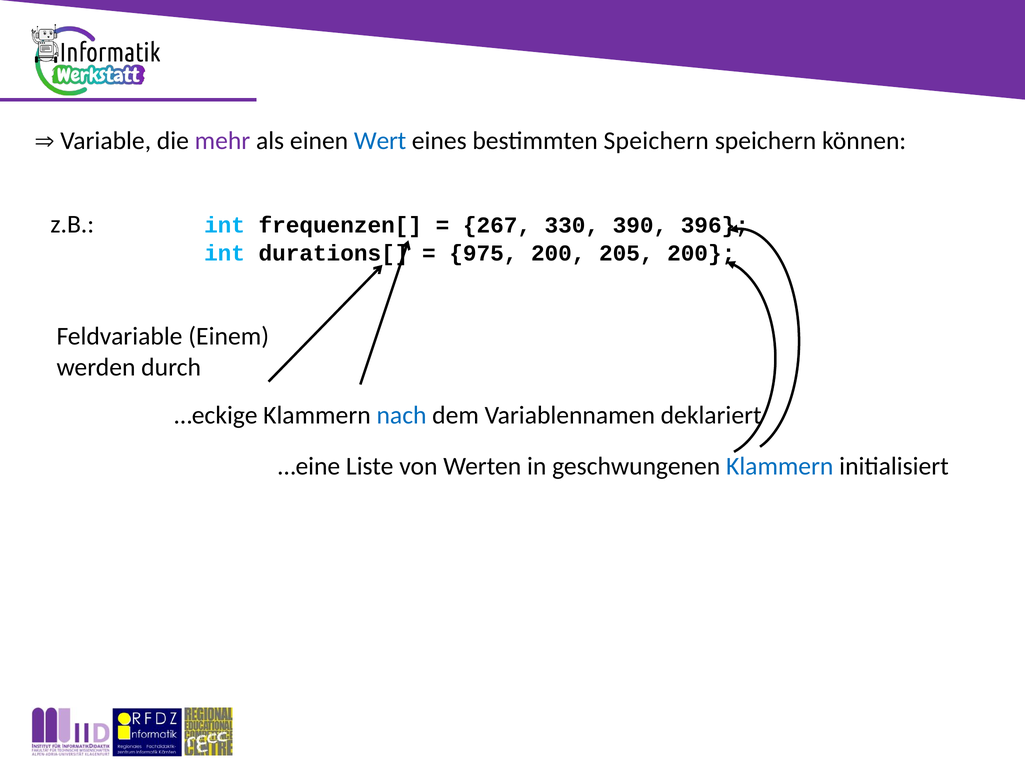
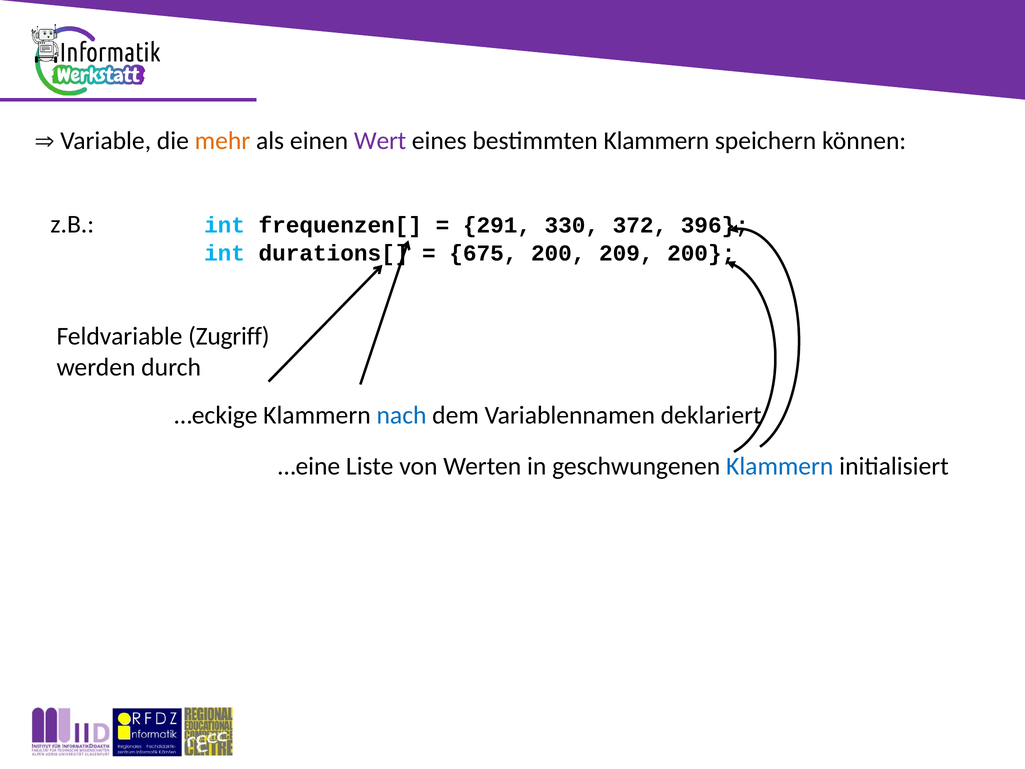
mehr colour: purple -> orange
Wert colour: blue -> purple
bestimmten Speichern: Speichern -> Klammern
267: 267 -> 291
390: 390 -> 372
975: 975 -> 675
205: 205 -> 209
Einem: Einem -> Zugriff
